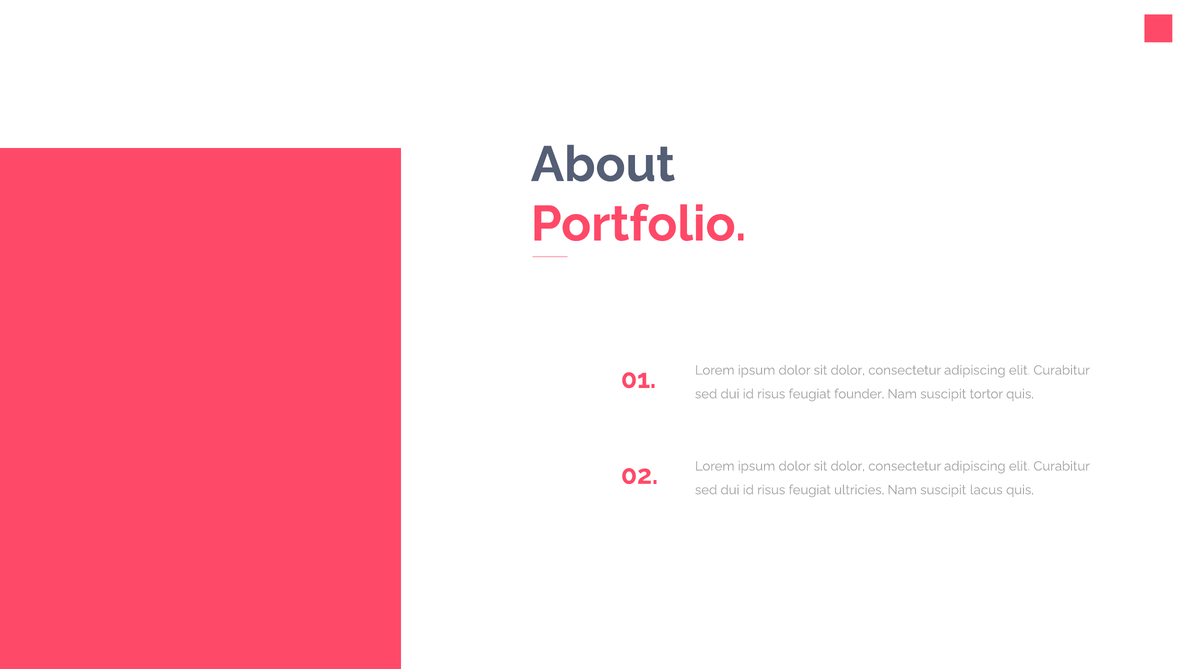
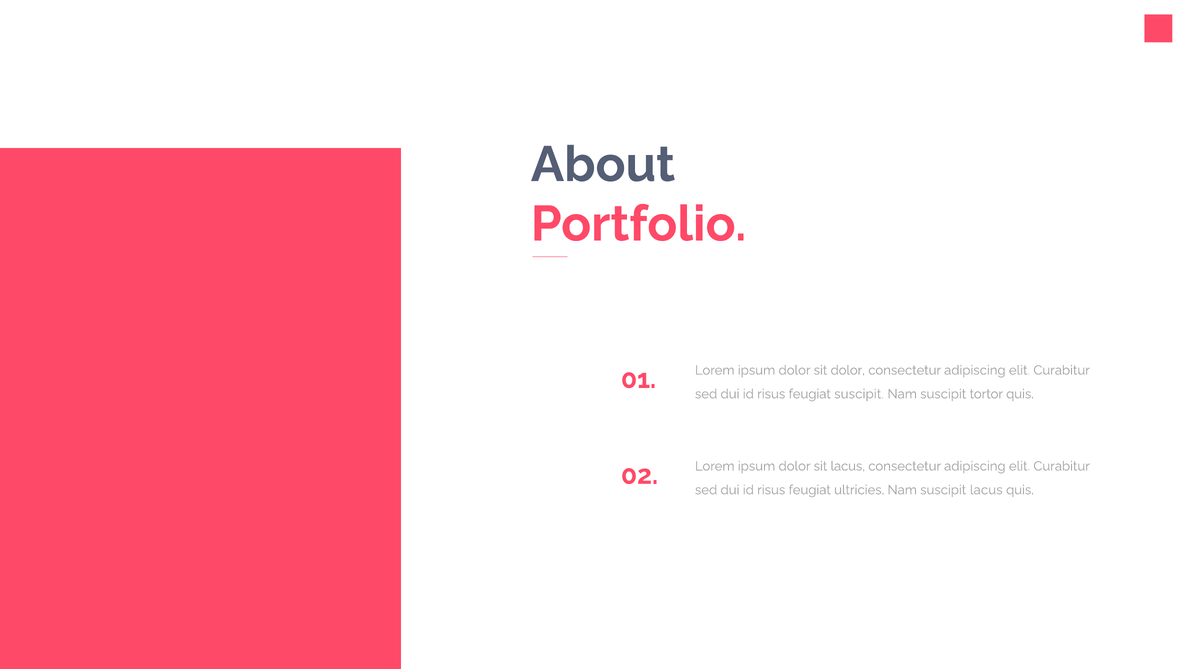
feugiat founder: founder -> suscipit
dolor at (848, 466): dolor -> lacus
